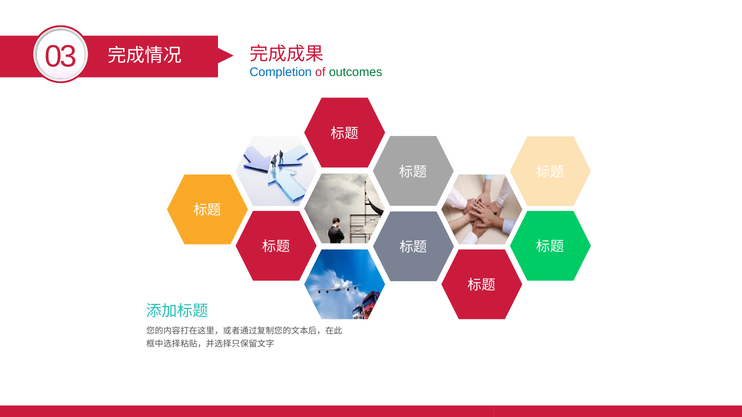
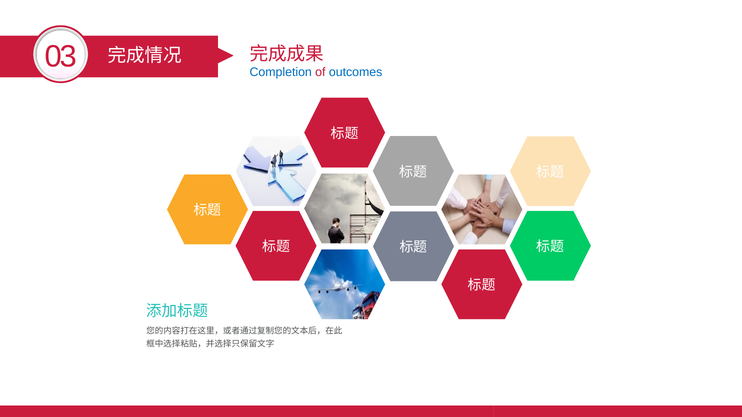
outcomes colour: green -> blue
